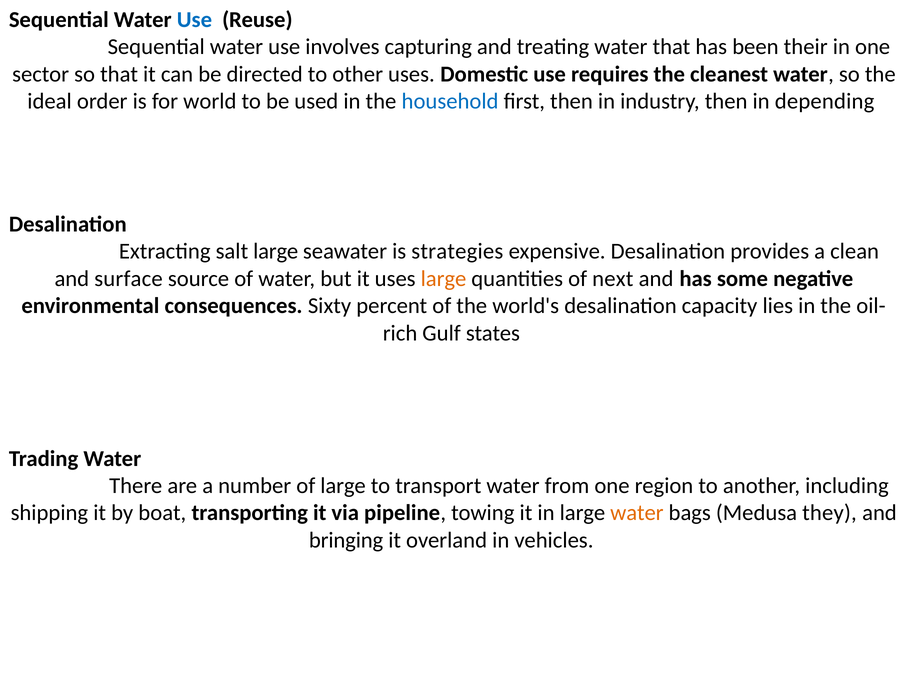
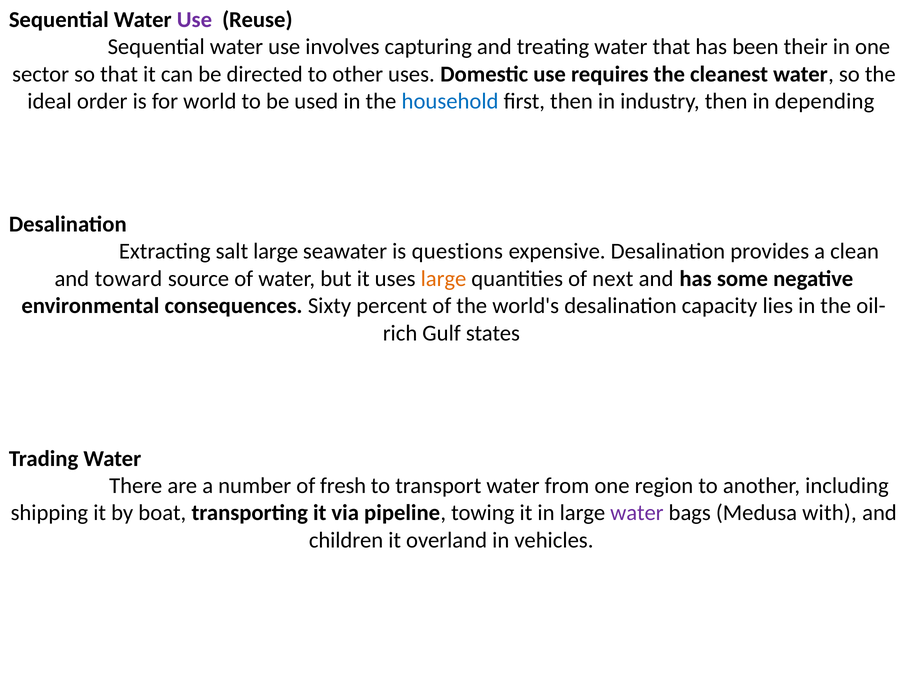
Use at (194, 20) colour: blue -> purple
strategies: strategies -> questions
surface: surface -> toward
of large: large -> fresh
water at (637, 513) colour: orange -> purple
they: they -> with
bringing: bringing -> children
